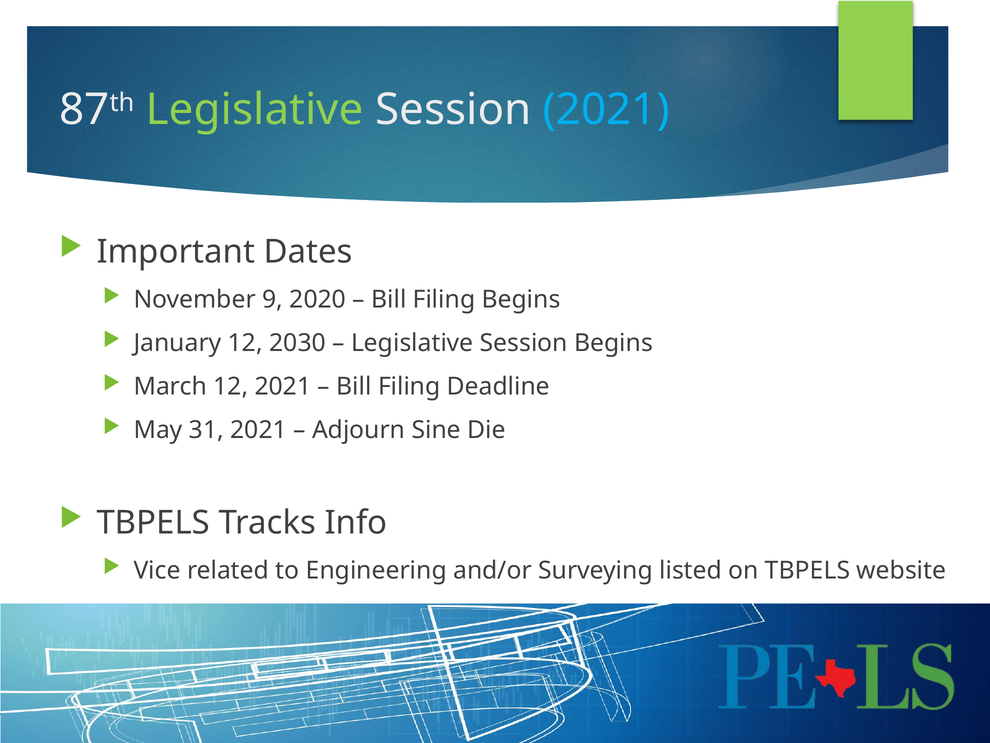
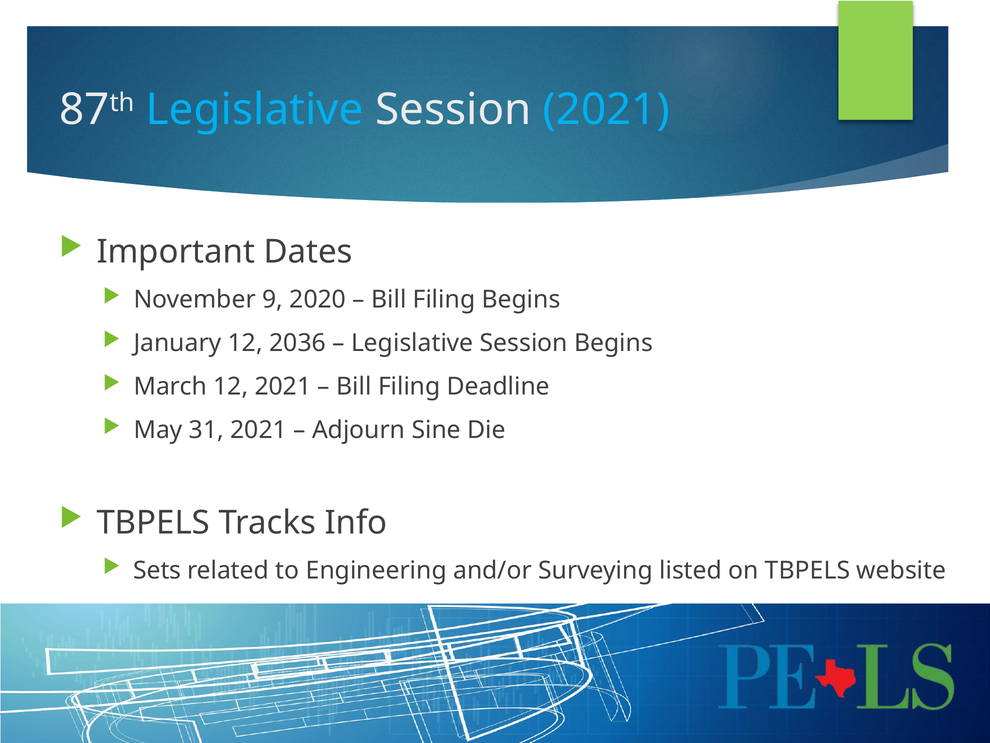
Legislative at (255, 110) colour: light green -> light blue
2030: 2030 -> 2036
Vice: Vice -> Sets
